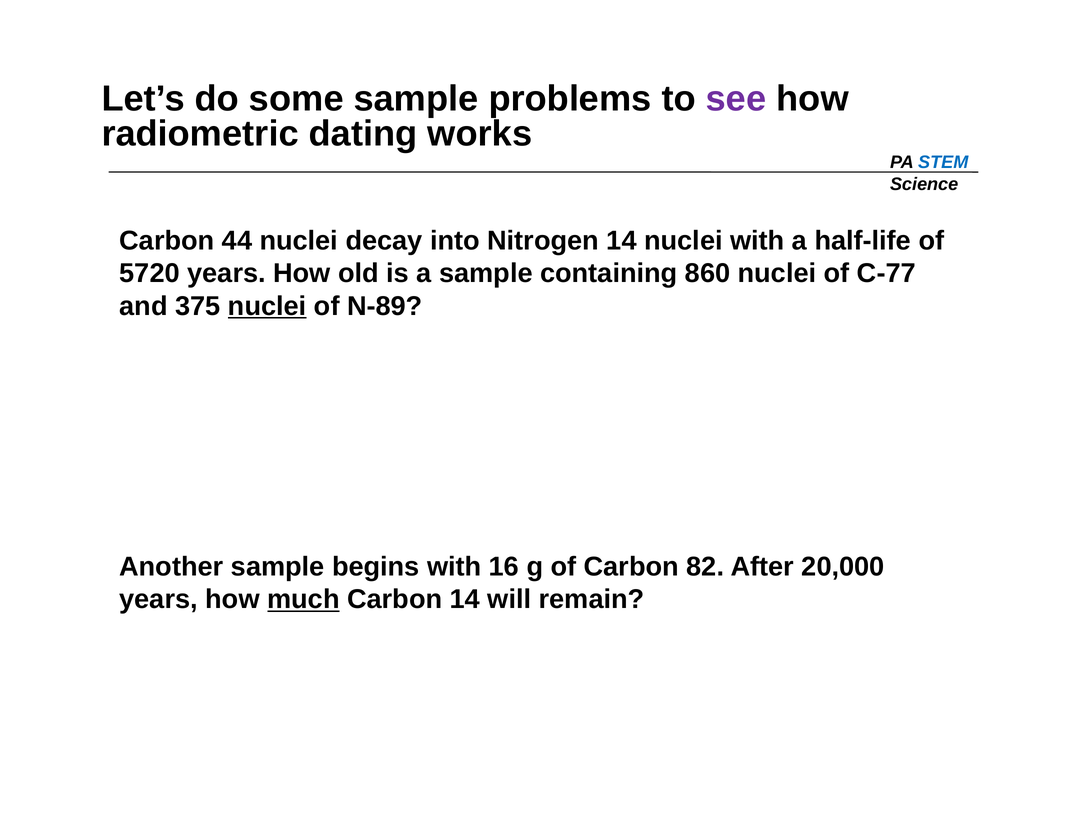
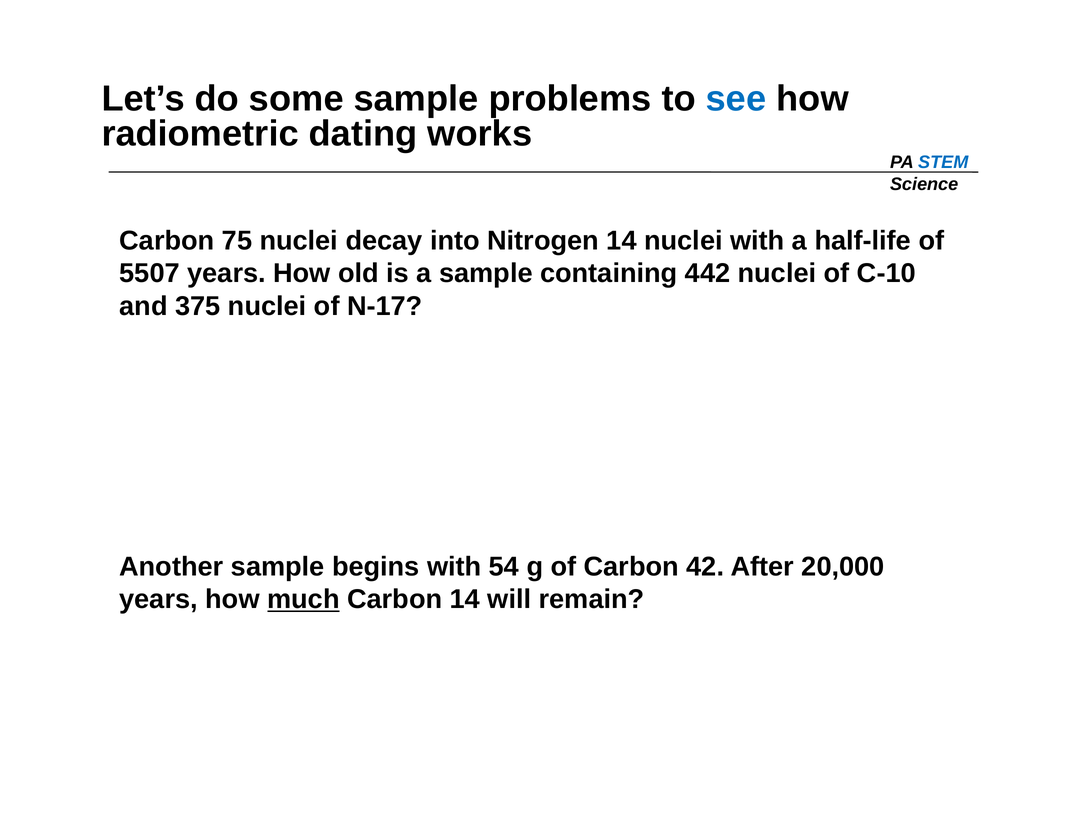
see colour: purple -> blue
44: 44 -> 75
5720: 5720 -> 5507
860: 860 -> 442
C-77: C-77 -> C-10
nuclei at (267, 306) underline: present -> none
N-89: N-89 -> N-17
16: 16 -> 54
82: 82 -> 42
